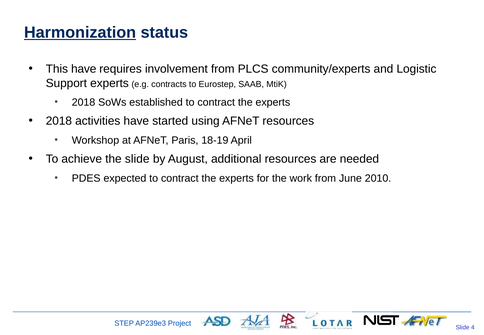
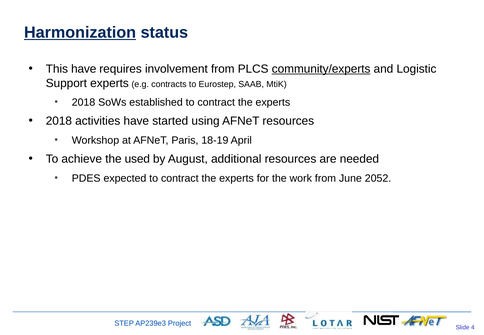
community/experts underline: none -> present
the slide: slide -> used
2010: 2010 -> 2052
